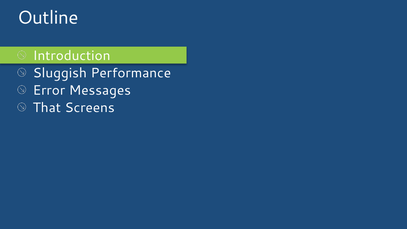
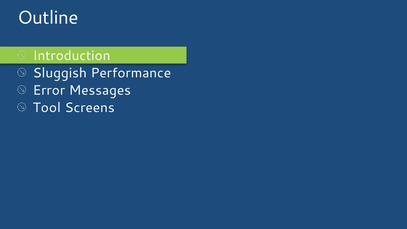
That: That -> Tool
